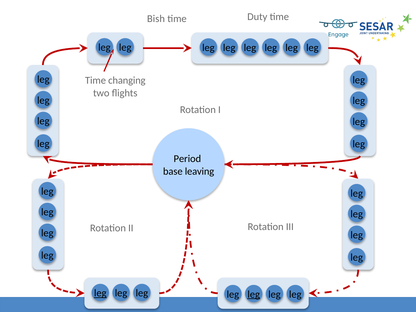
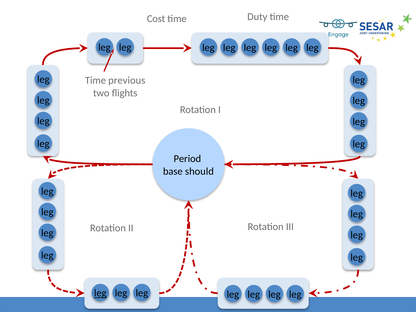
Bish: Bish -> Cost
changing: changing -> previous
leaving: leaving -> should
leg at (254, 294) underline: present -> none
